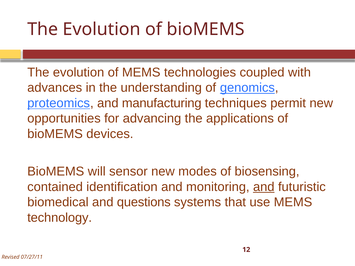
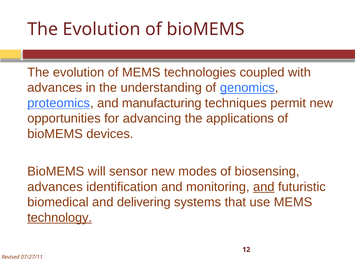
contained at (55, 187): contained -> advances
questions: questions -> delivering
technology underline: none -> present
